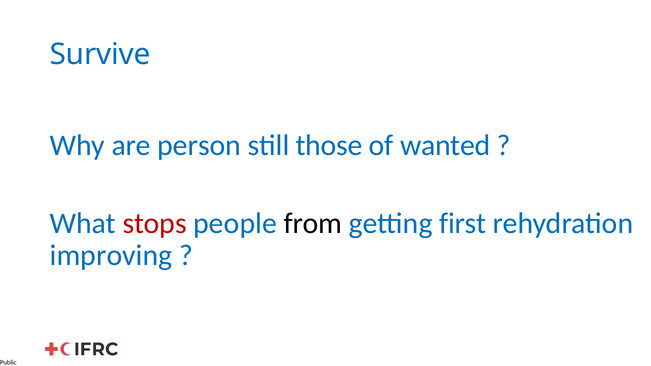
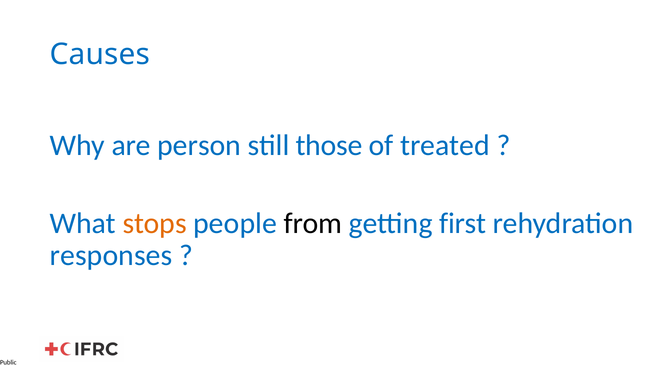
Survive: Survive -> Causes
wanted: wanted -> treated
stops colour: red -> orange
improving: improving -> responses
